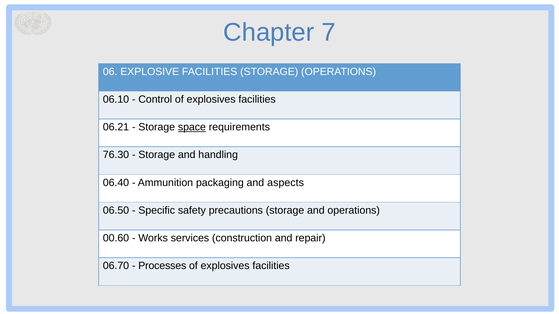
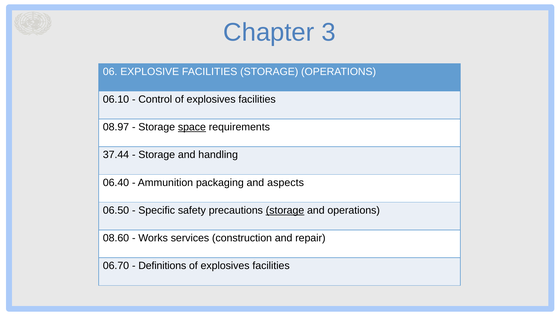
7: 7 -> 3
06.21: 06.21 -> 08.97
76.30: 76.30 -> 37.44
storage at (285, 211) underline: none -> present
00.60: 00.60 -> 08.60
Processes: Processes -> Definitions
